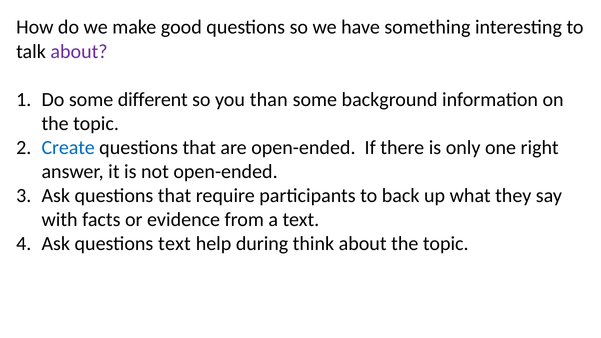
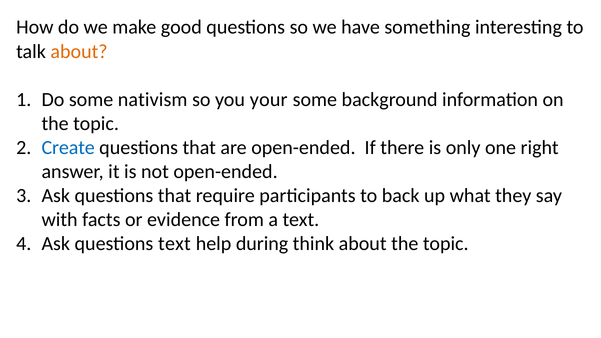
about at (79, 51) colour: purple -> orange
different: different -> nativism
than: than -> your
